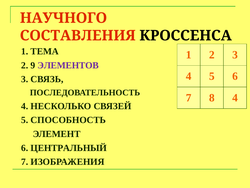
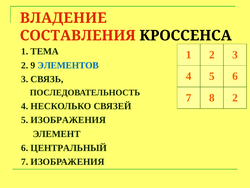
НАУЧНОГО: НАУЧНОГО -> ВЛАДЕНИЕ
ЭЛЕМЕНТОВ colour: purple -> blue
8 4: 4 -> 2
5 СПОСОБНОСТЬ: СПОСОБНОСТЬ -> ИЗОБРАЖЕНИЯ
